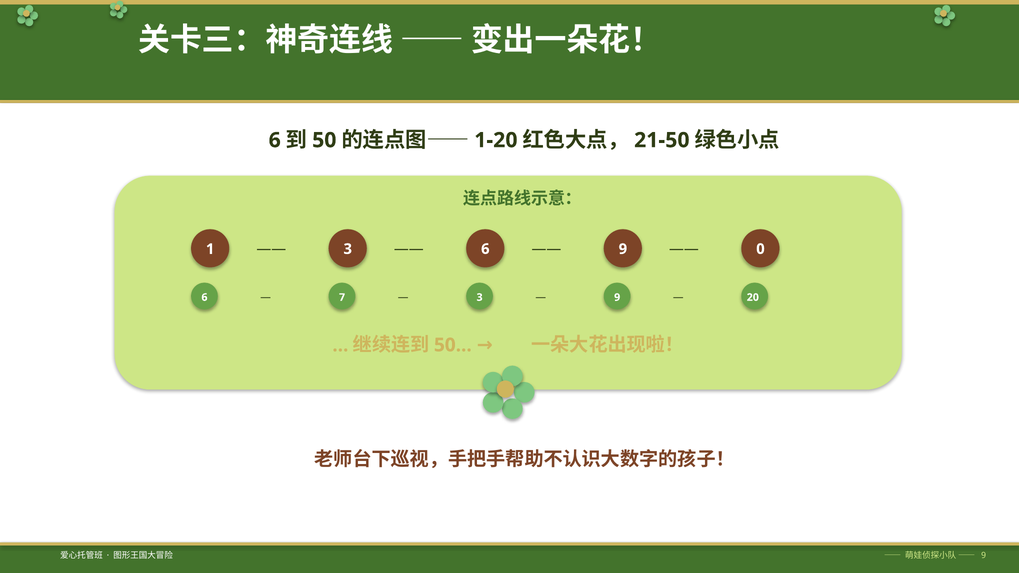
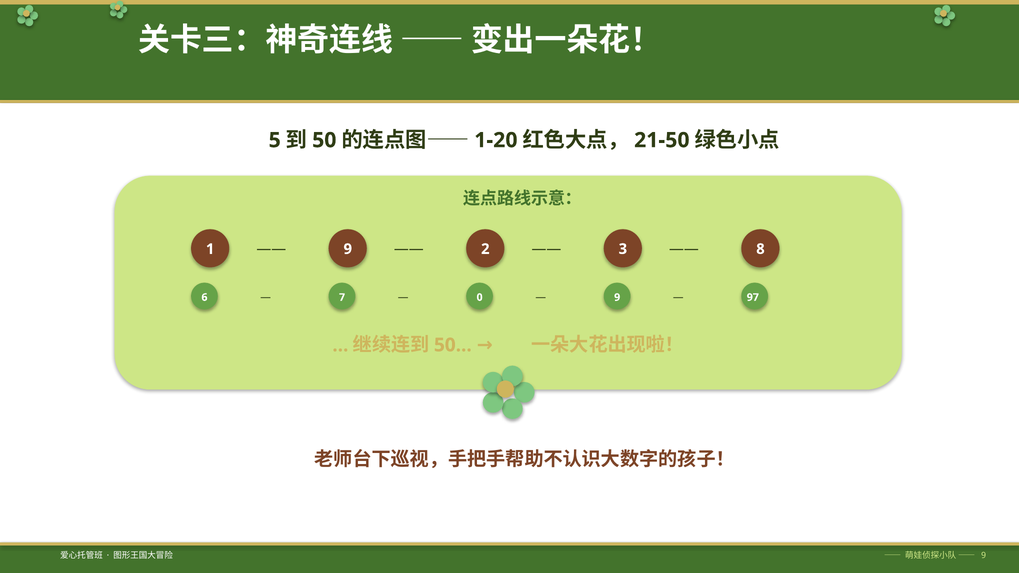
6 at (275, 140): 6 -> 5
3 at (348, 249): 3 -> 9
6 at (485, 249): 6 -> 2
9 at (623, 249): 9 -> 3
0: 0 -> 8
3 at (480, 297): 3 -> 0
20: 20 -> 97
